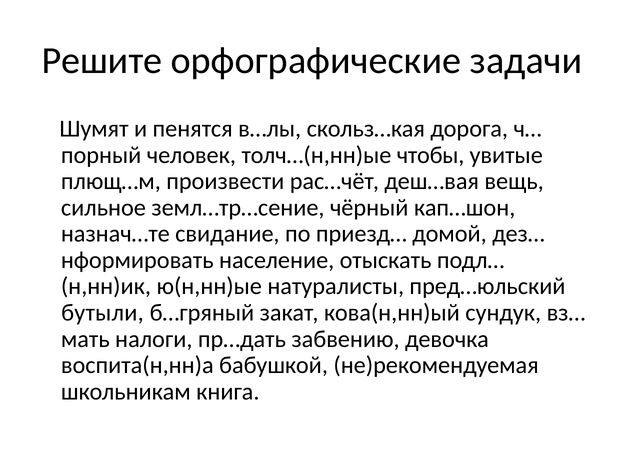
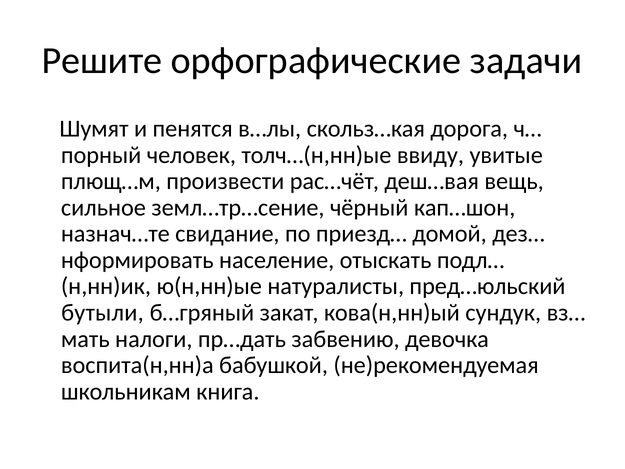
чтобы: чтобы -> ввиду
